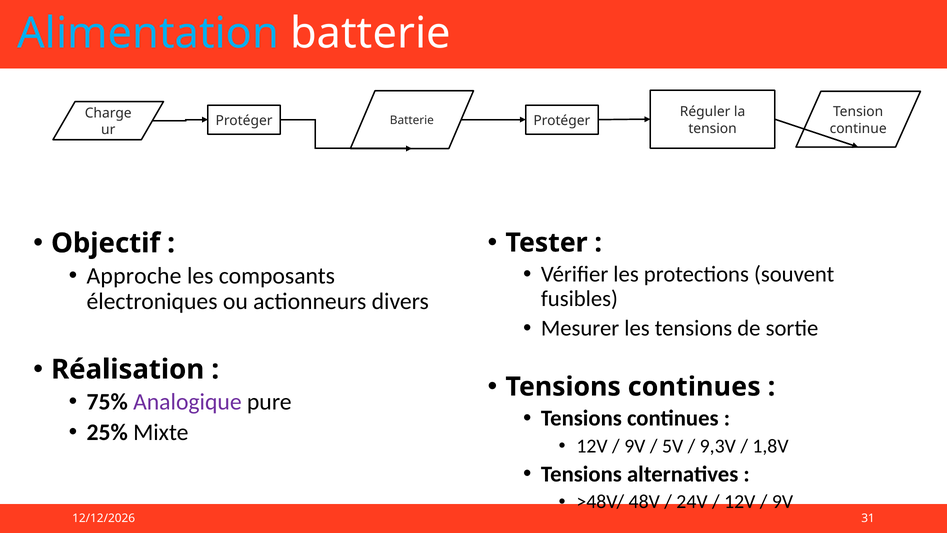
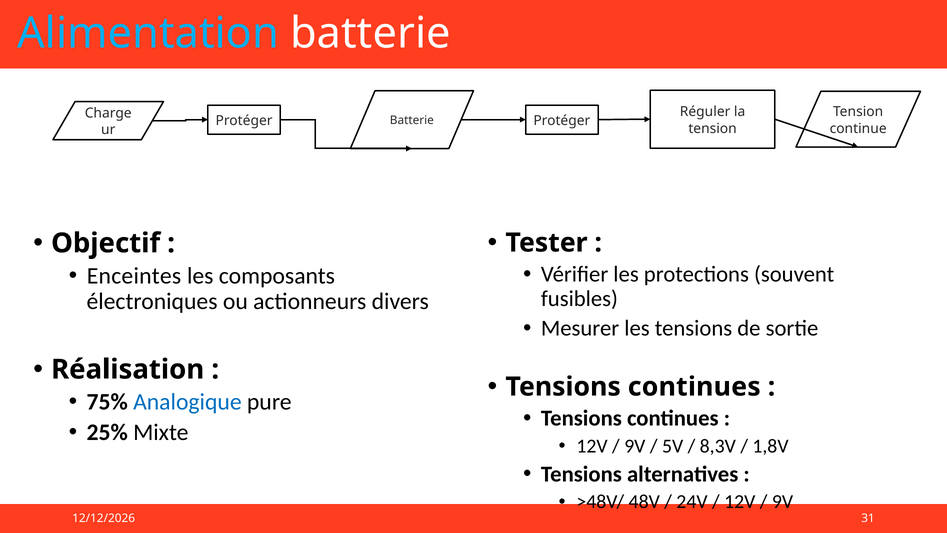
Approche: Approche -> Enceintes
Analogique colour: purple -> blue
9,3V: 9,3V -> 8,3V
